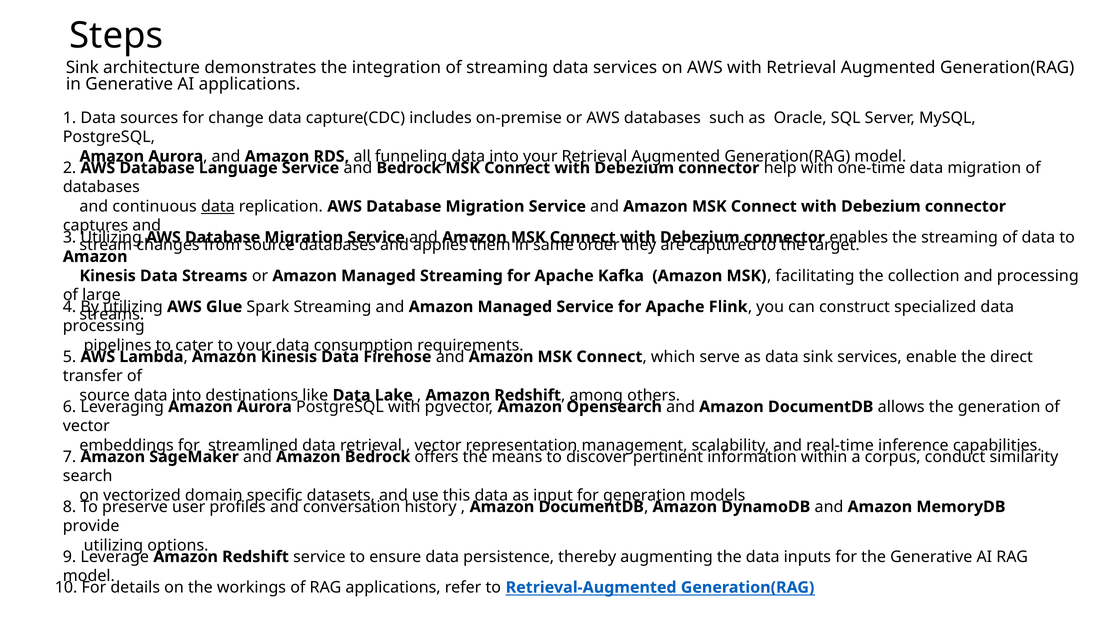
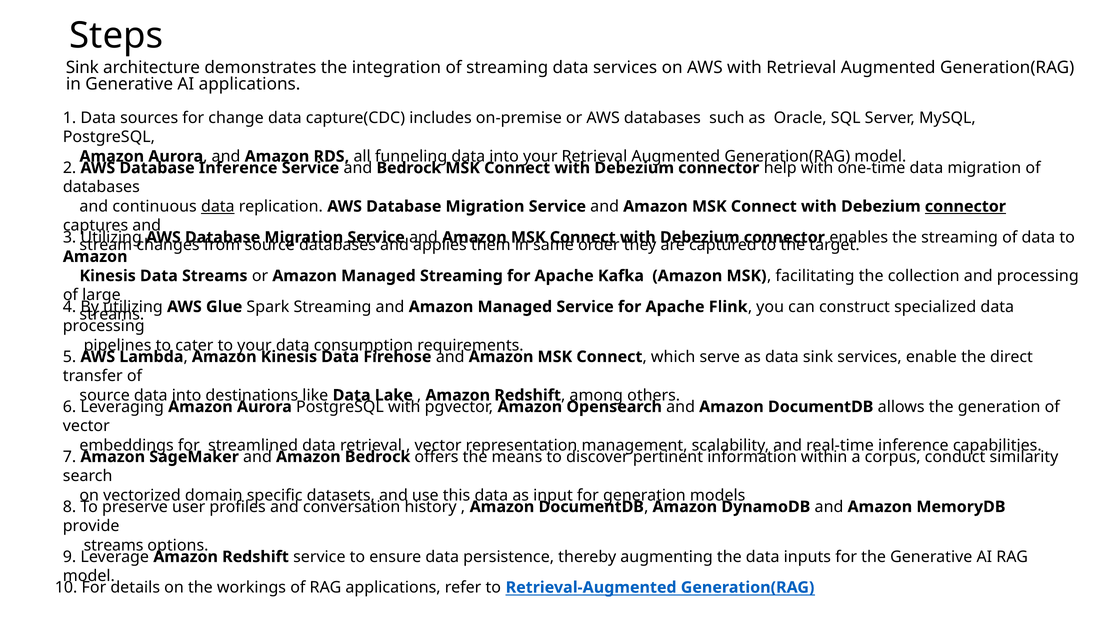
Database Language: Language -> Inference
connector at (965, 206) underline: none -> present
utilizing at (113, 545): utilizing -> streams
